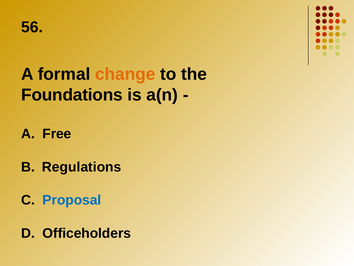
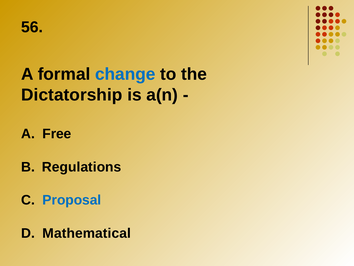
change colour: orange -> blue
Foundations: Foundations -> Dictatorship
Officeholders: Officeholders -> Mathematical
